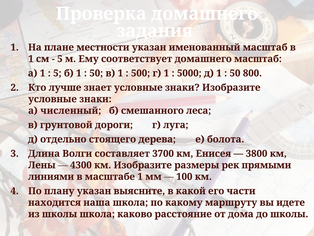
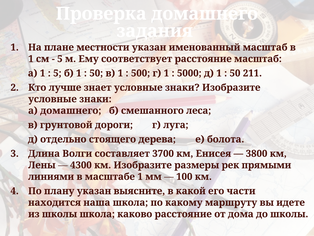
соответствует домашнего: домашнего -> расстояние
800: 800 -> 211
а численный: численный -> домашнего
